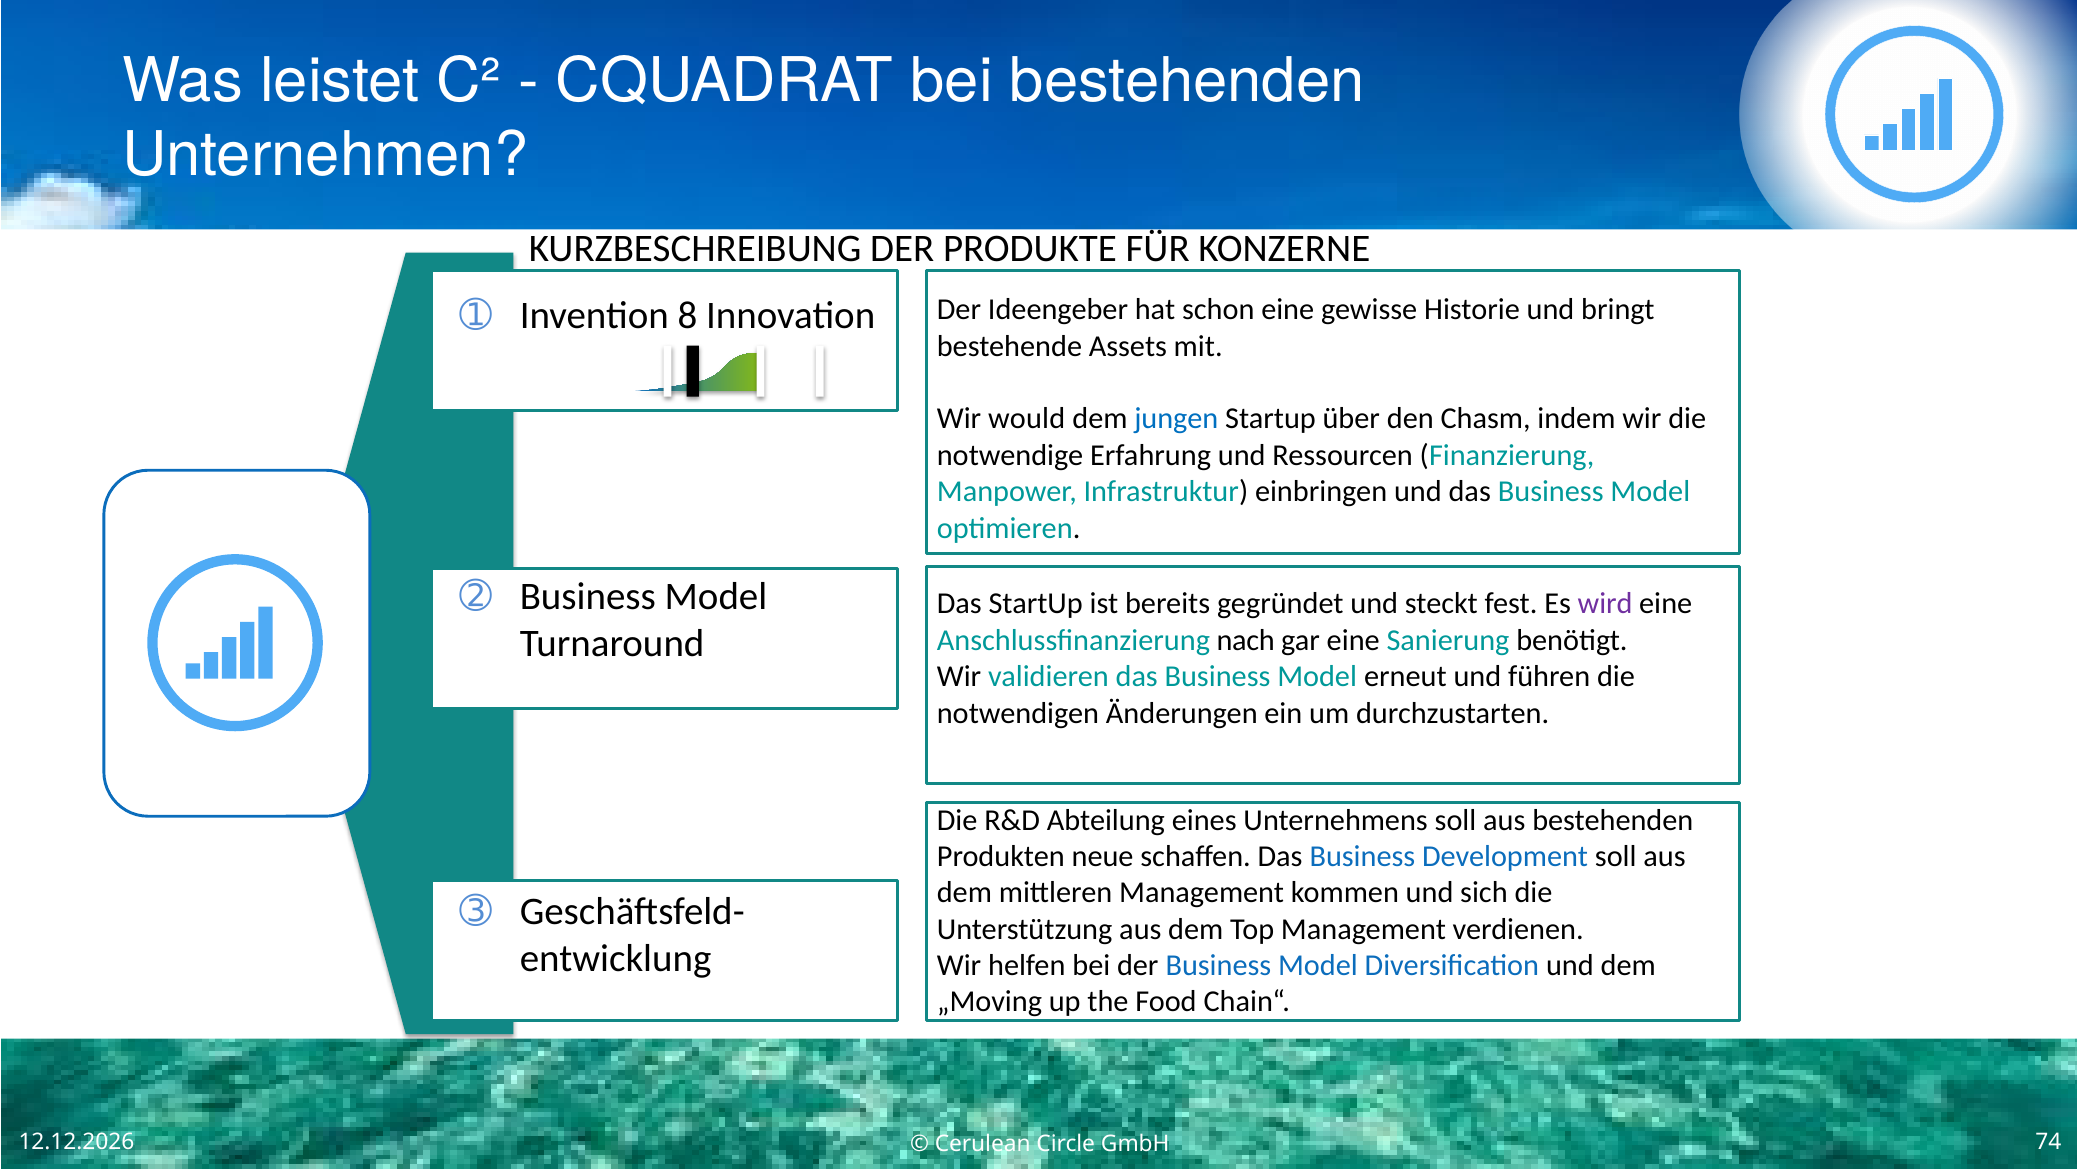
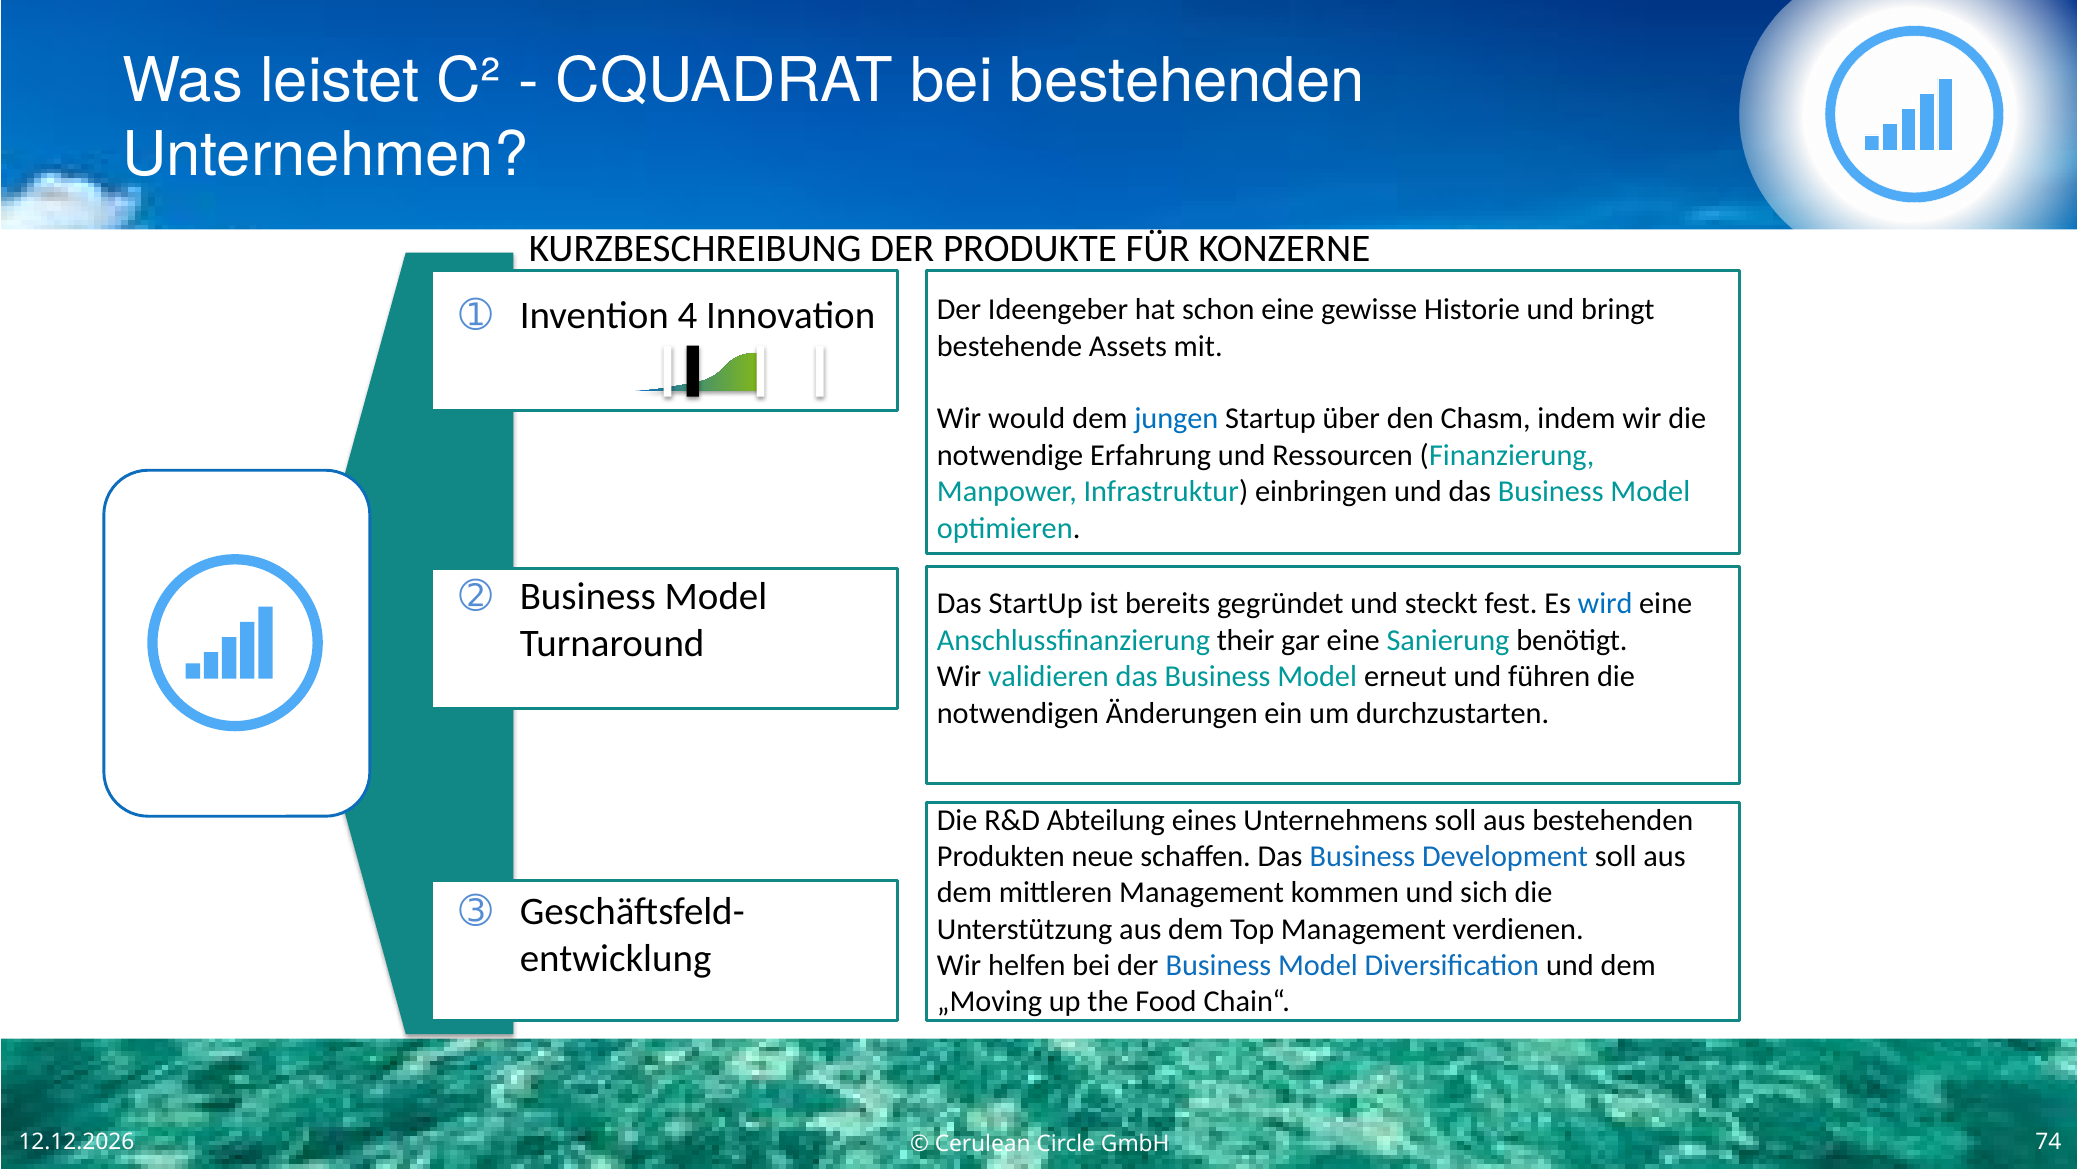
8: 8 -> 4
wird colour: purple -> blue
nach: nach -> their
